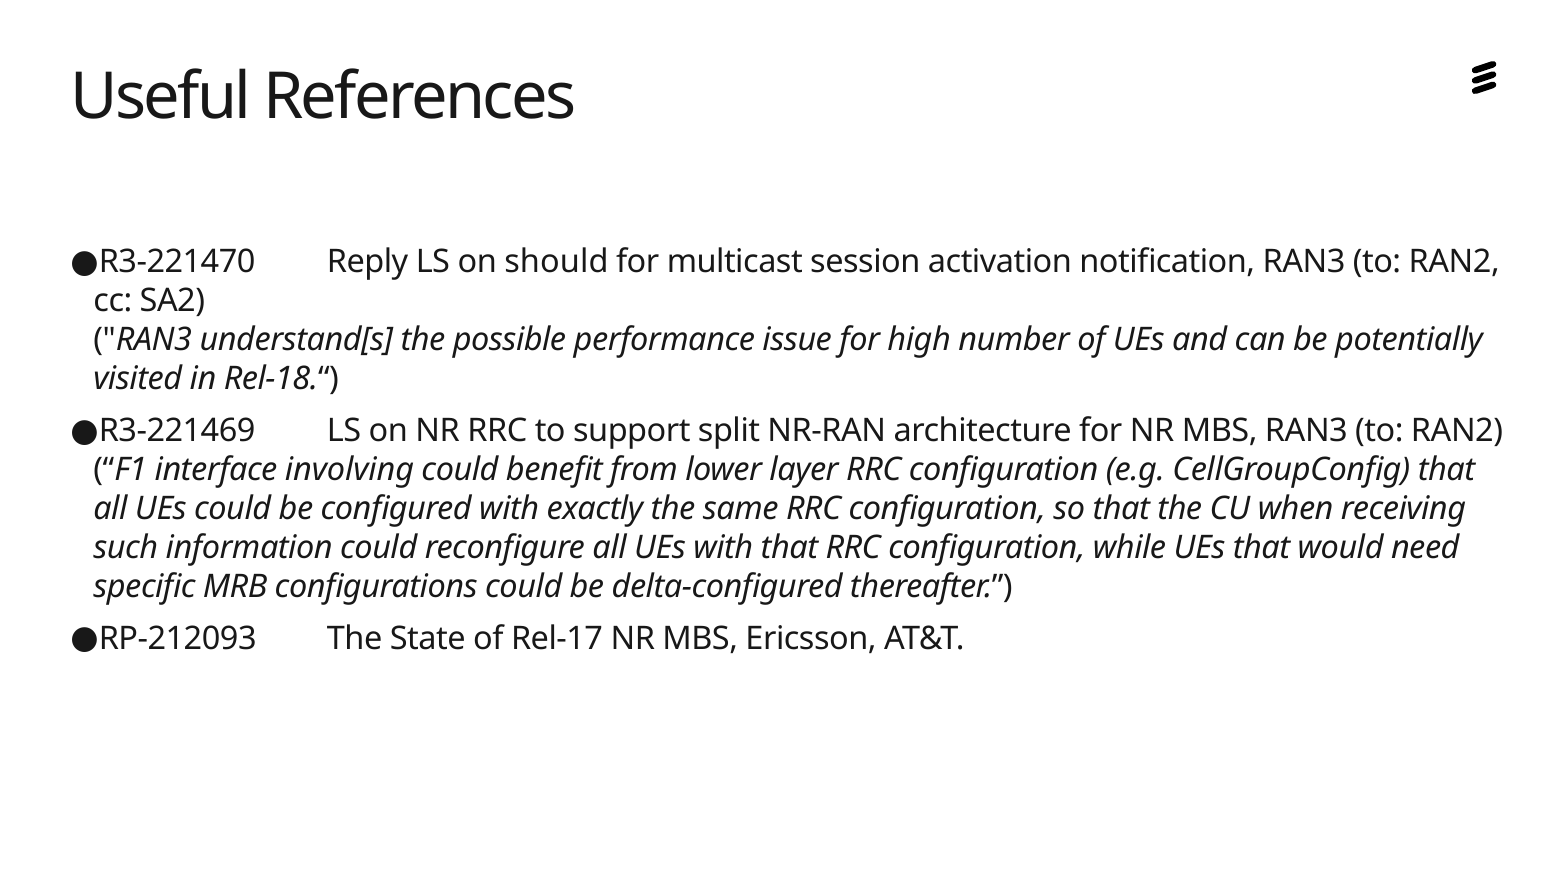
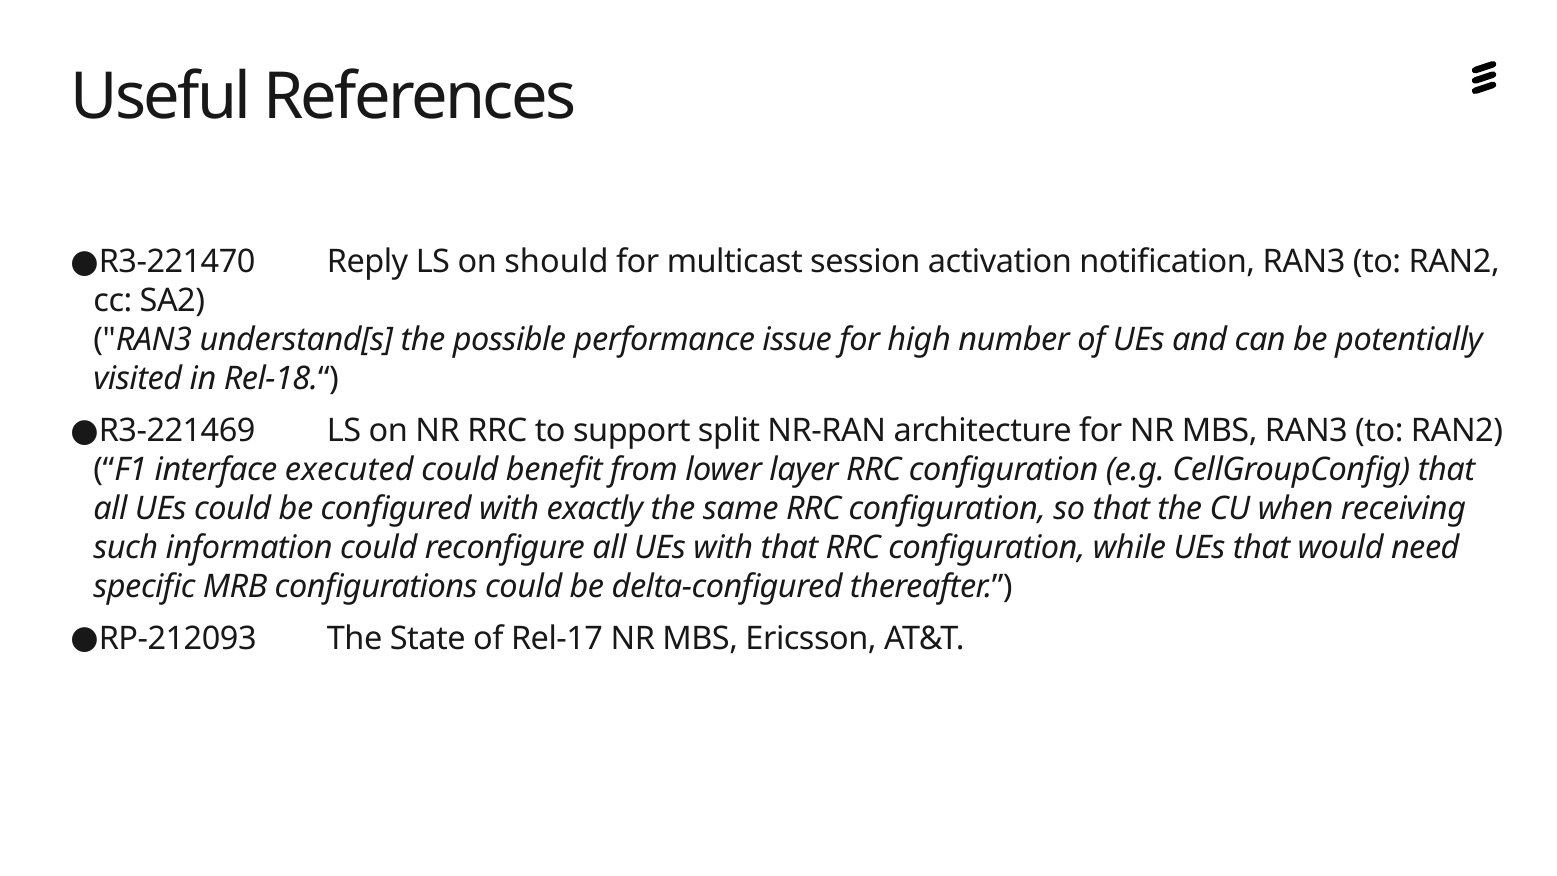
involving: involving -> executed
